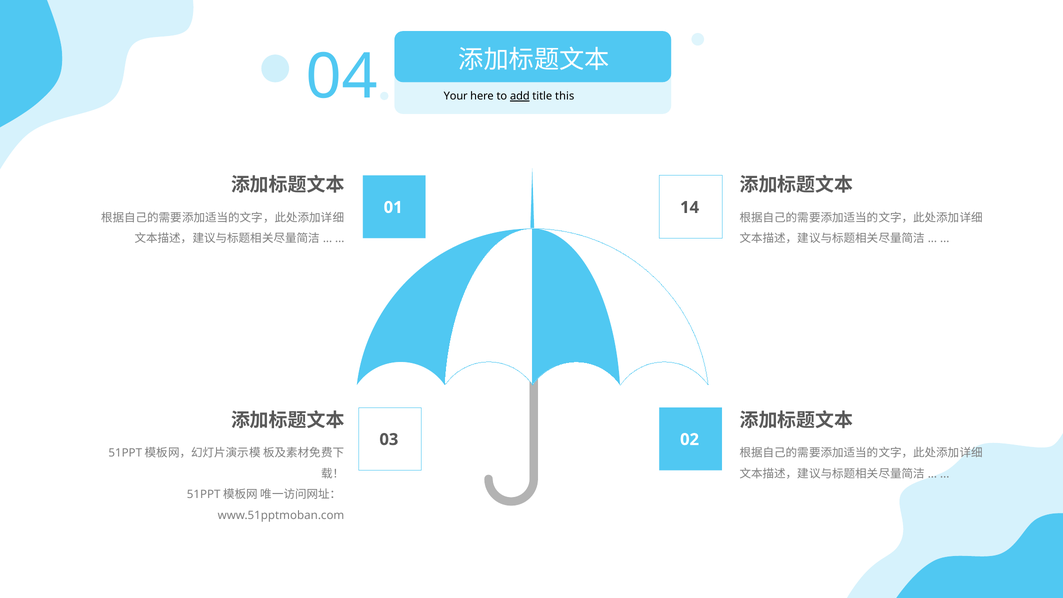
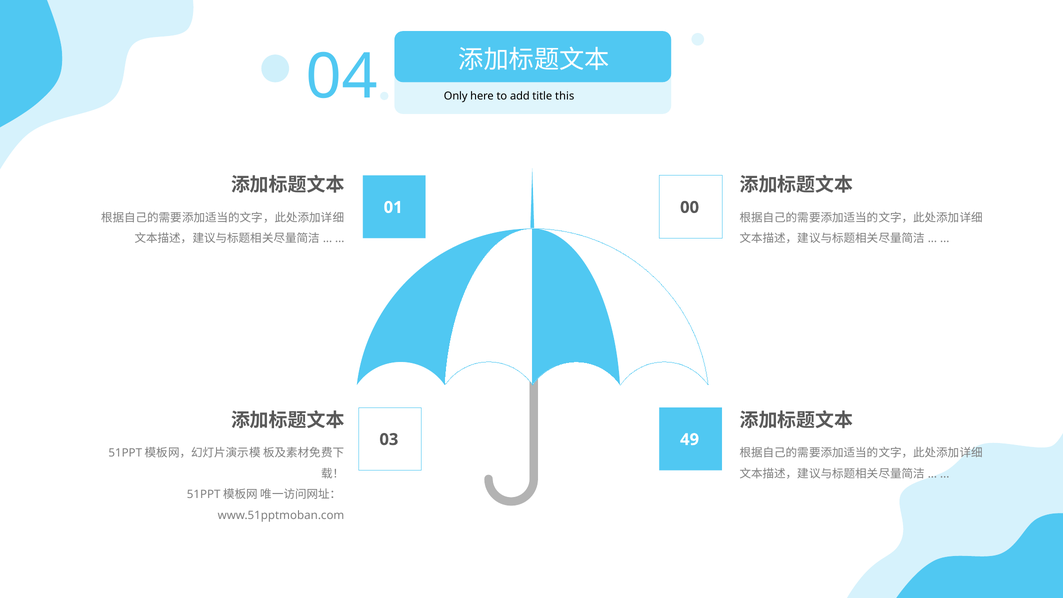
Your: Your -> Only
add underline: present -> none
14: 14 -> 00
02: 02 -> 49
